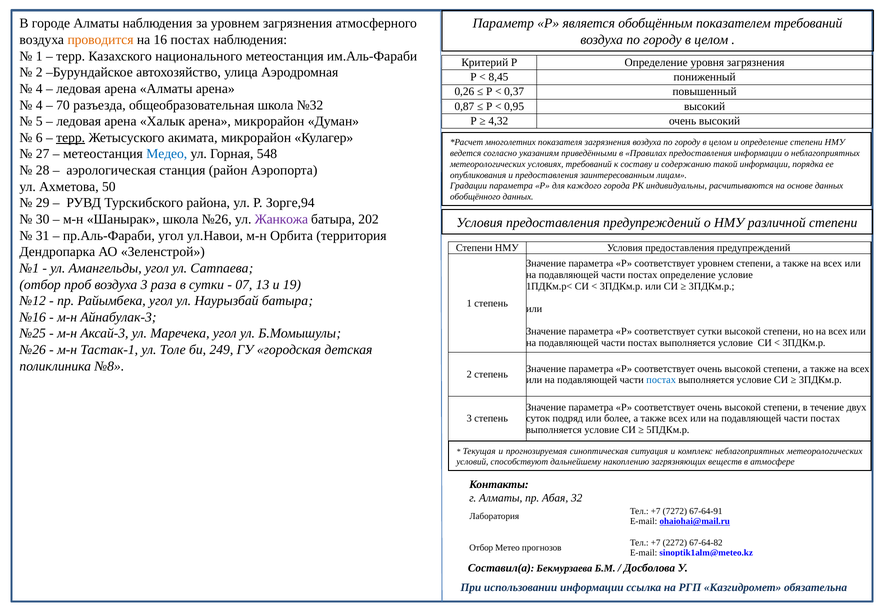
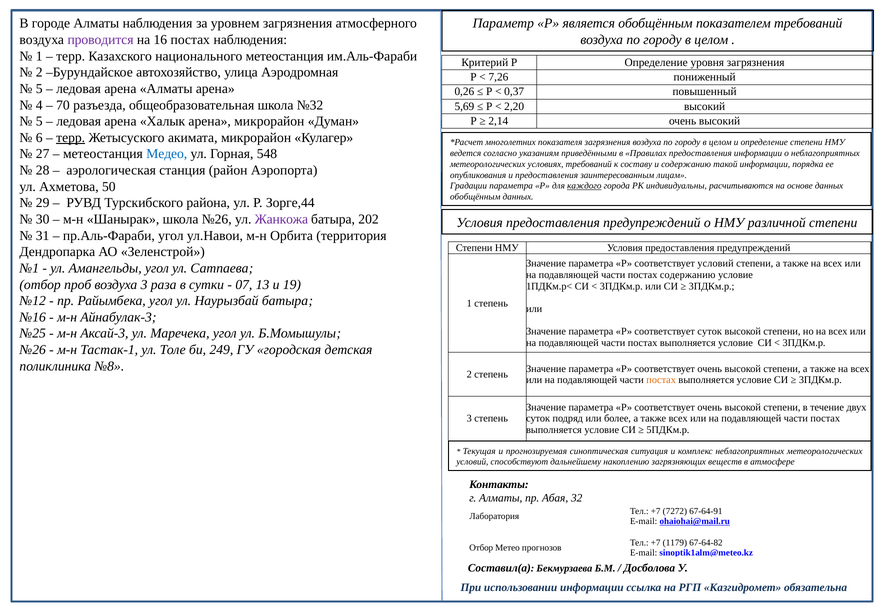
проводится colour: orange -> purple
8,45: 8,45 -> 7,26
4 at (39, 89): 4 -> 5
0,87: 0,87 -> 5,69
0,95: 0,95 -> 2,20
4,32: 4,32 -> 2,14
каждого underline: none -> present
обобщённого at (475, 197): обобщённого -> обобщённым
Зорге,94: Зорге,94 -> Зорге,44
соответствует уровнем: уровнем -> условий
постах определение: определение -> содержанию
соответствует сутки: сутки -> суток
постах at (661, 380) colour: blue -> orange
2272: 2272 -> 1179
